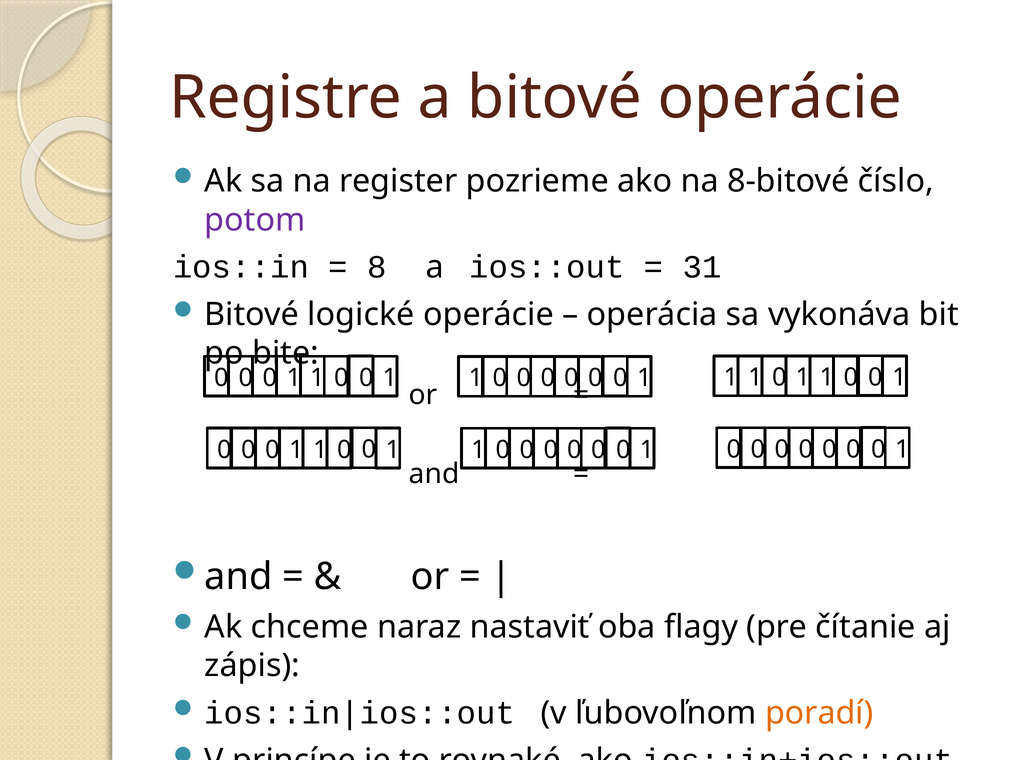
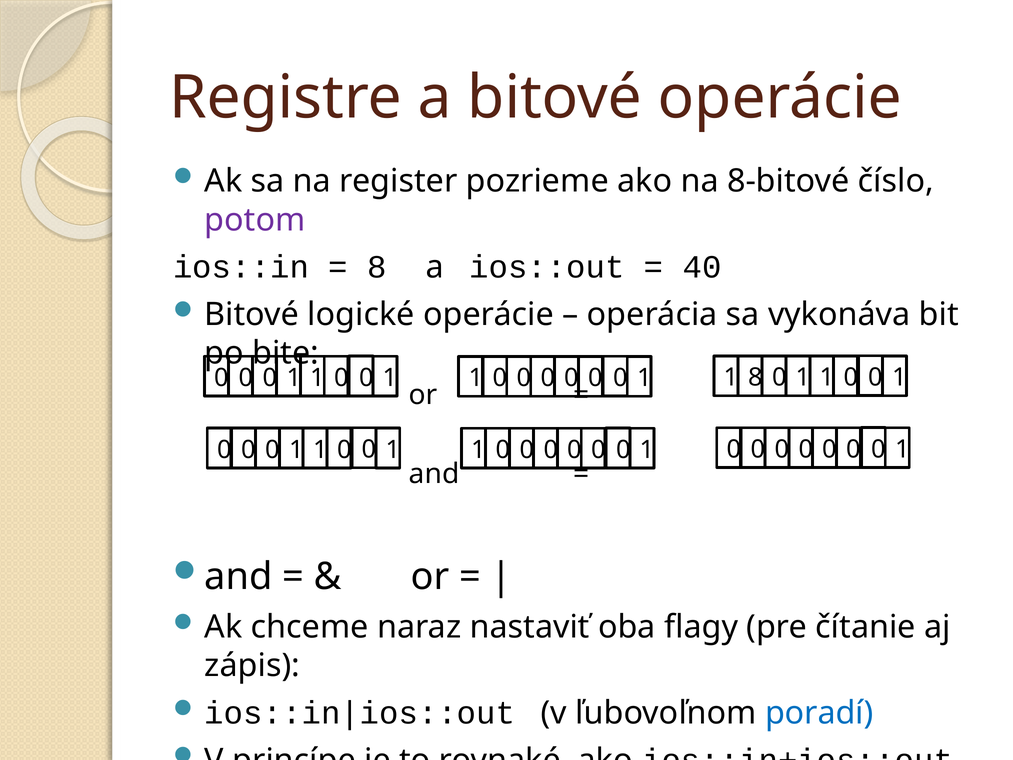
31: 31 -> 40
1 1 1: 1 -> 8
poradí colour: orange -> blue
